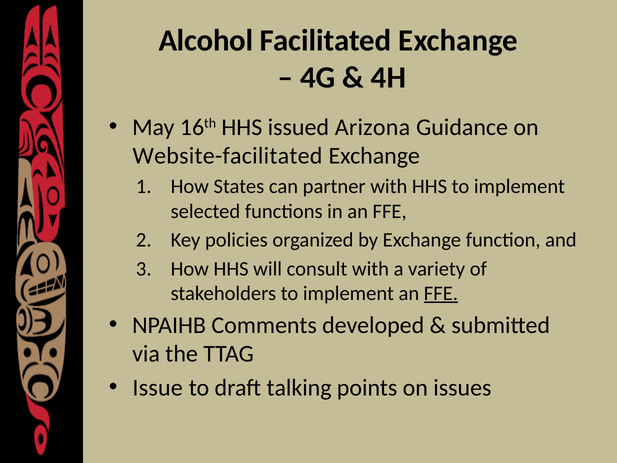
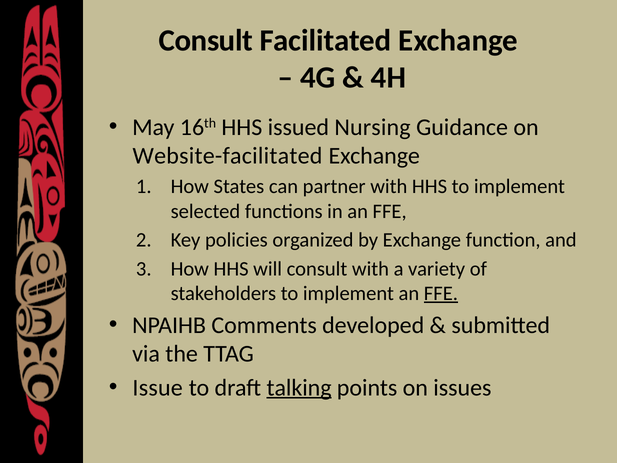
Alcohol at (206, 41): Alcohol -> Consult
Arizona: Arizona -> Nursing
talking underline: none -> present
